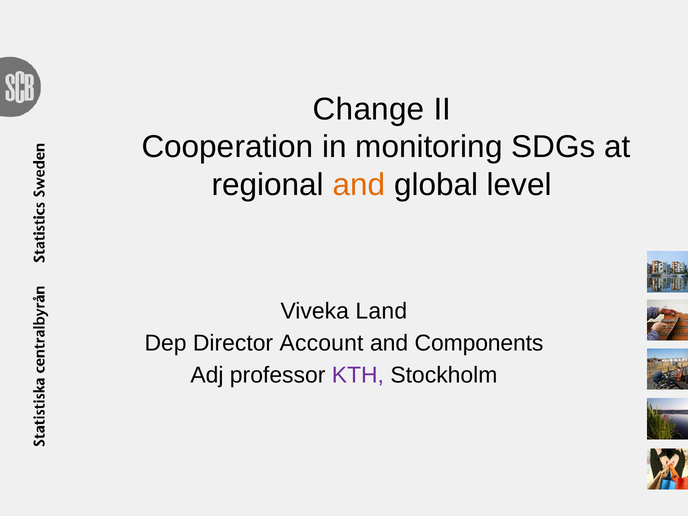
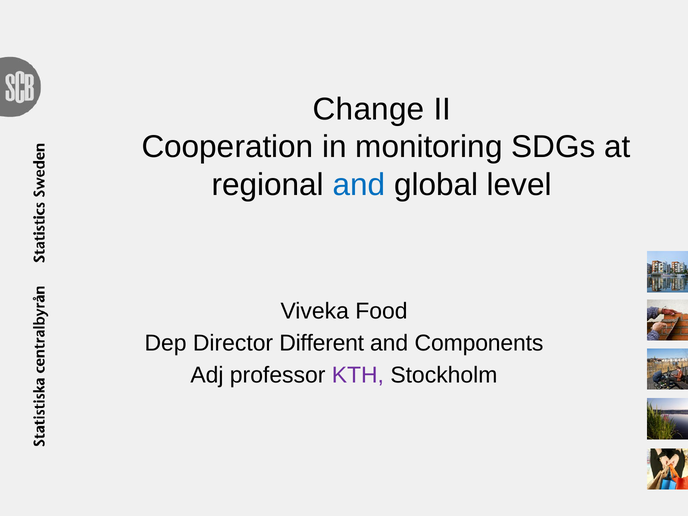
and at (359, 185) colour: orange -> blue
Land: Land -> Food
Account: Account -> Different
